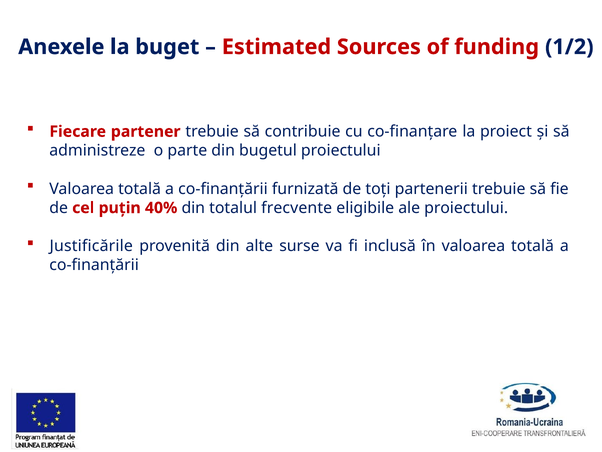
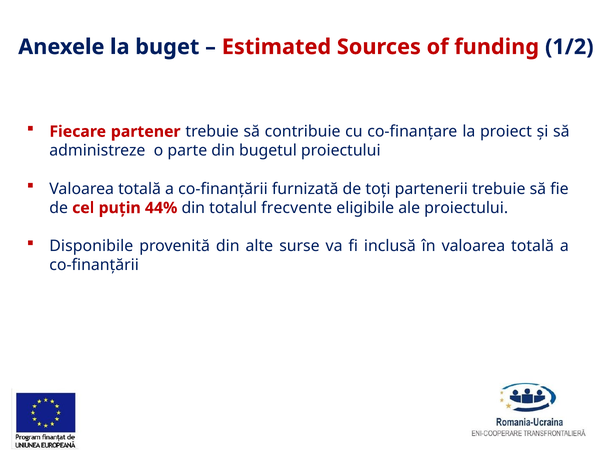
40%: 40% -> 44%
Justificările: Justificările -> Disponibile
